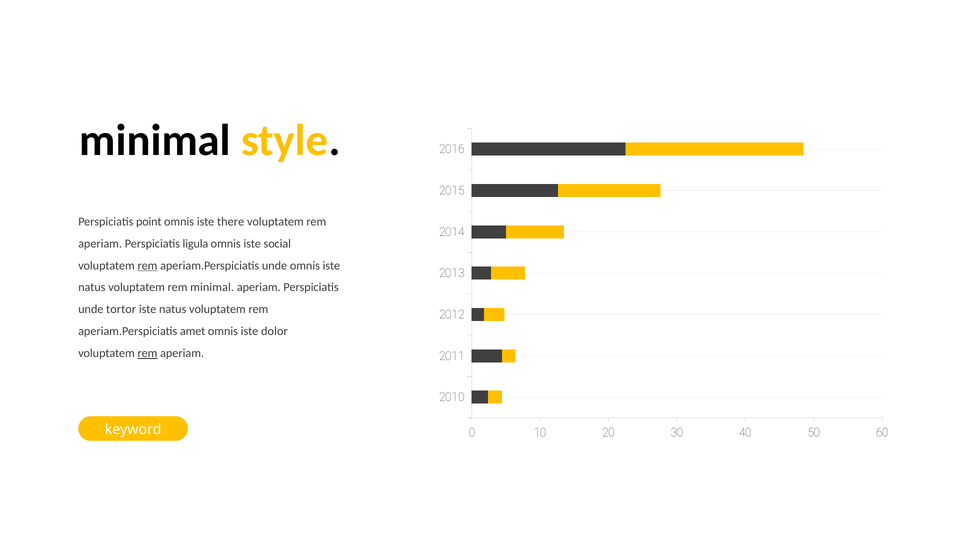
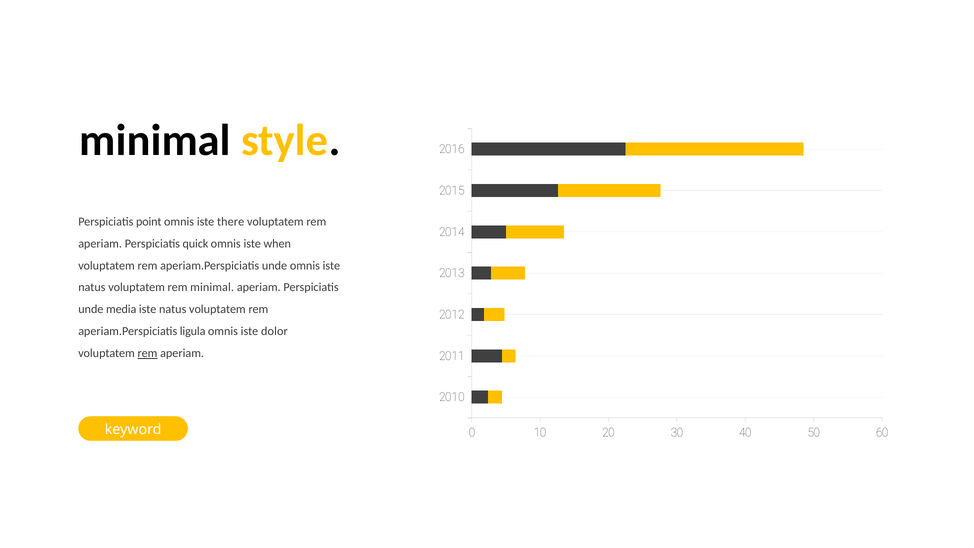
ligula: ligula -> quick
social: social -> when
rem at (147, 265) underline: present -> none
tortor: tortor -> media
amet: amet -> ligula
